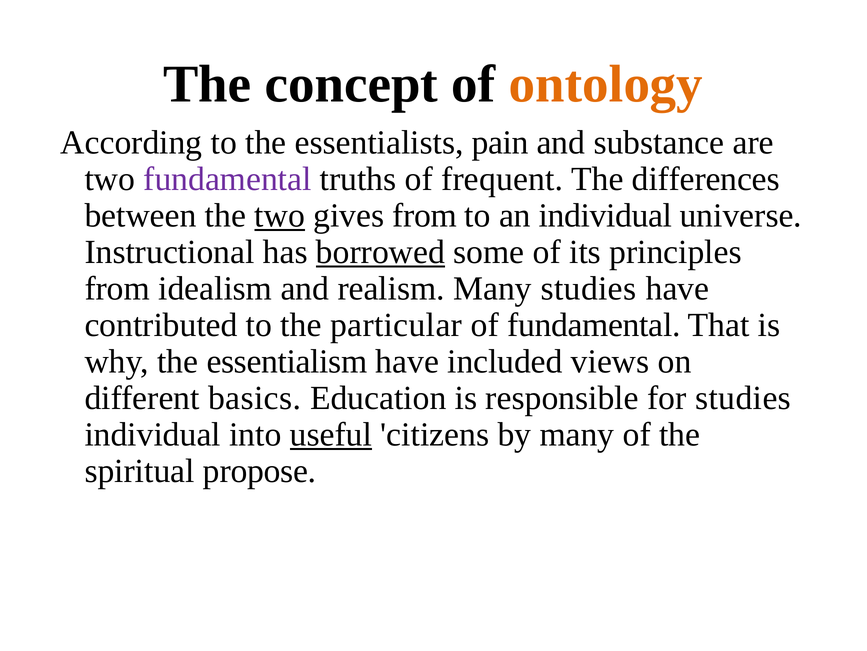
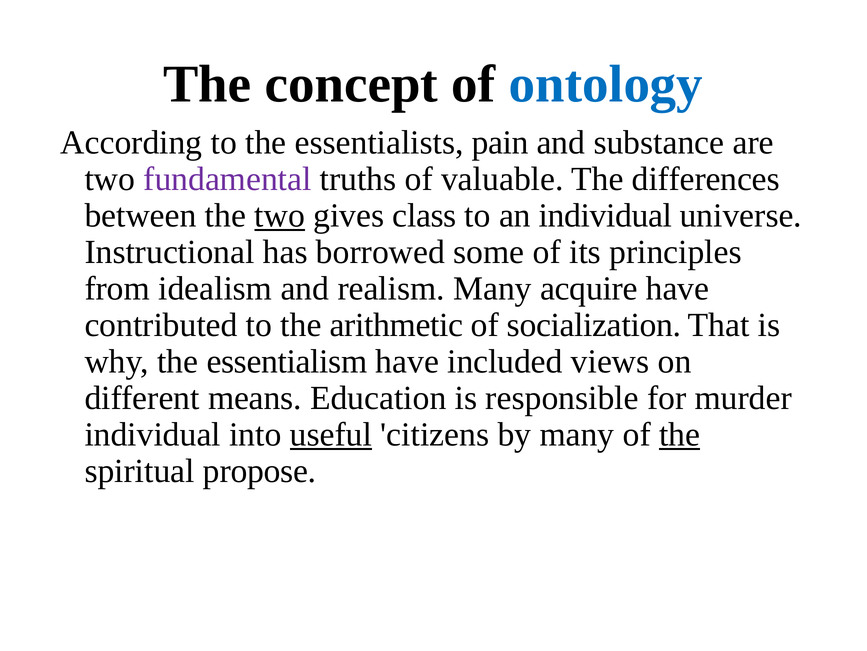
ontology colour: orange -> blue
frequent: frequent -> valuable
gives from: from -> class
borrowed underline: present -> none
Many studies: studies -> acquire
particular: particular -> arithmetic
of fundamental: fundamental -> socialization
basics: basics -> means
for studies: studies -> murder
the at (680, 434) underline: none -> present
